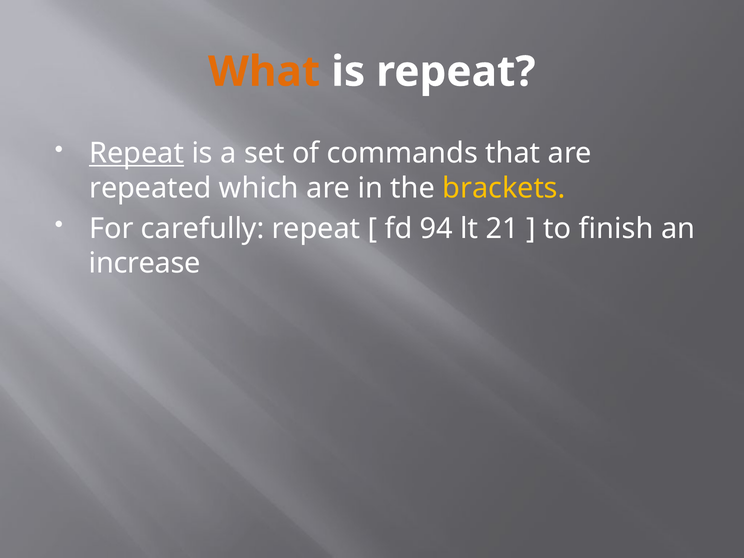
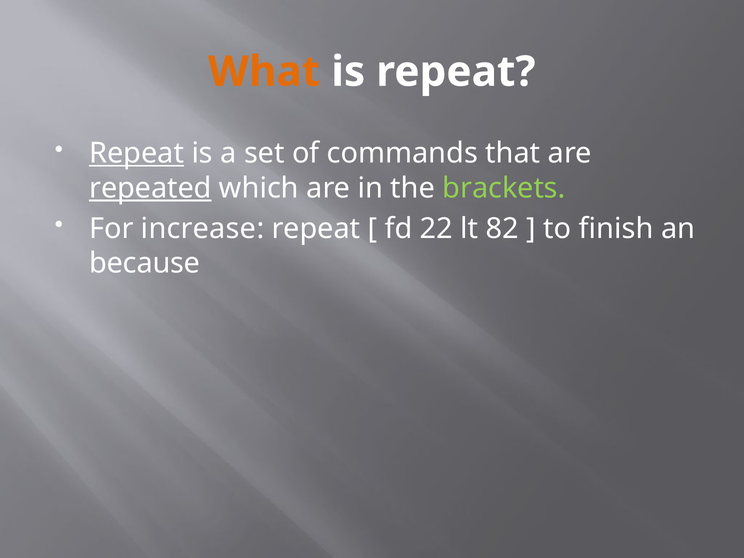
repeated underline: none -> present
brackets colour: yellow -> light green
carefully: carefully -> increase
94: 94 -> 22
21: 21 -> 82
increase: increase -> because
